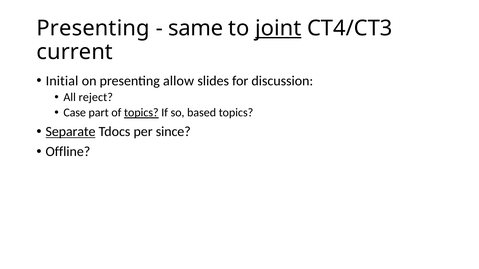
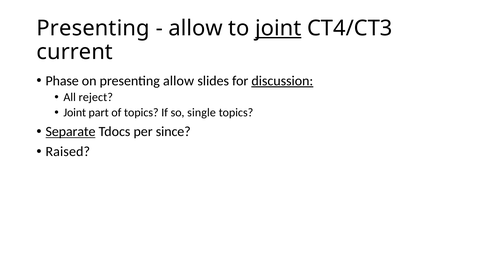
same at (196, 28): same -> allow
Initial: Initial -> Phase
discussion underline: none -> present
Case at (75, 113): Case -> Joint
topics at (141, 113) underline: present -> none
based: based -> single
Offline: Offline -> Raised
